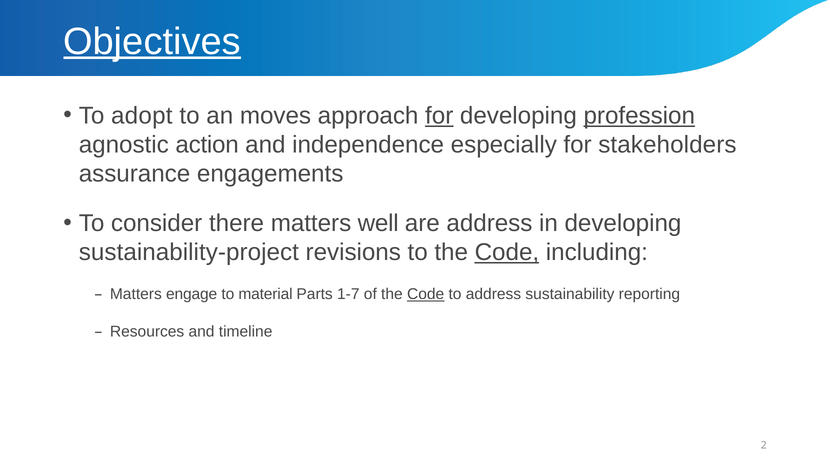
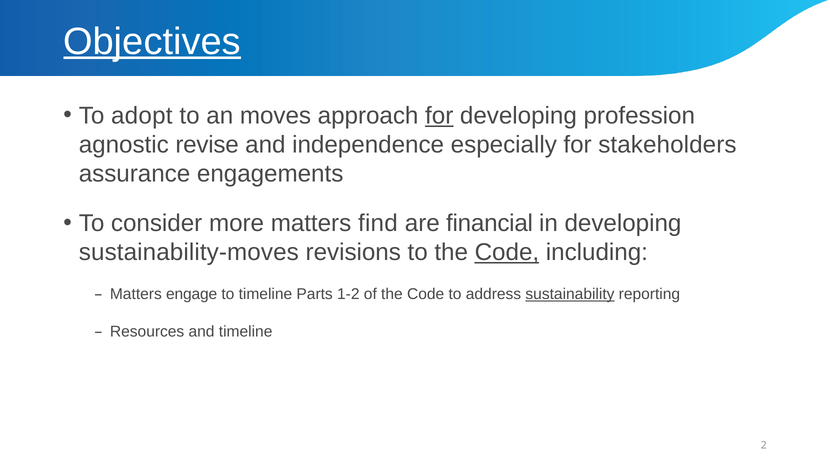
profession underline: present -> none
action: action -> revise
there: there -> more
well: well -> find
are address: address -> financial
sustainability-project: sustainability-project -> sustainability-moves
to material: material -> timeline
1-7: 1-7 -> 1-2
Code at (426, 294) underline: present -> none
sustainability underline: none -> present
